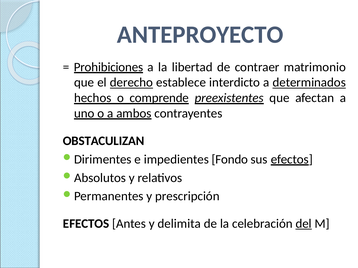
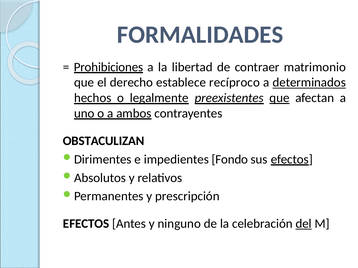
ANTEPROYECTO: ANTEPROYECTO -> FORMALIDADES
derecho underline: present -> none
interdicto: interdicto -> recíproco
comprende: comprende -> legalmente
que at (279, 98) underline: none -> present
delimita: delimita -> ninguno
